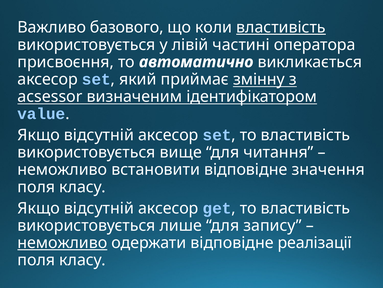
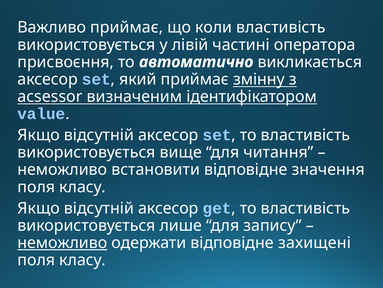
Важливо базового: базового -> приймає
властивість at (281, 27) underline: present -> none
реалізації: реалізації -> захищені
